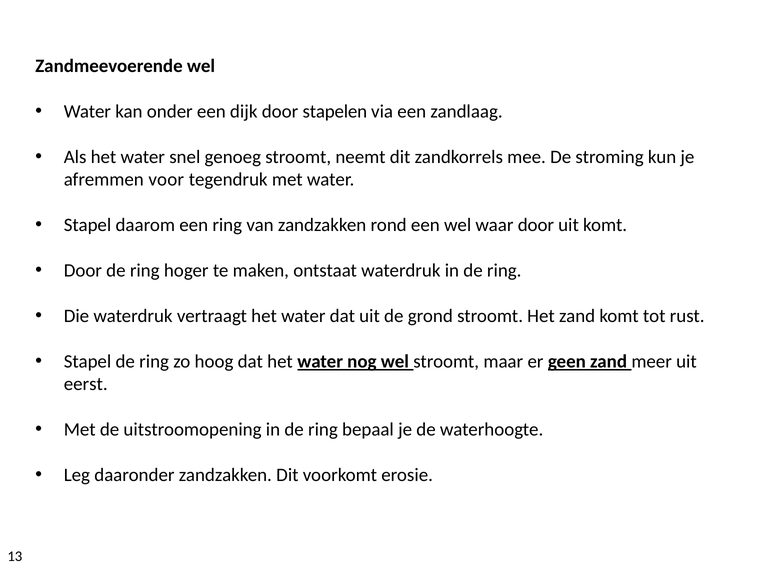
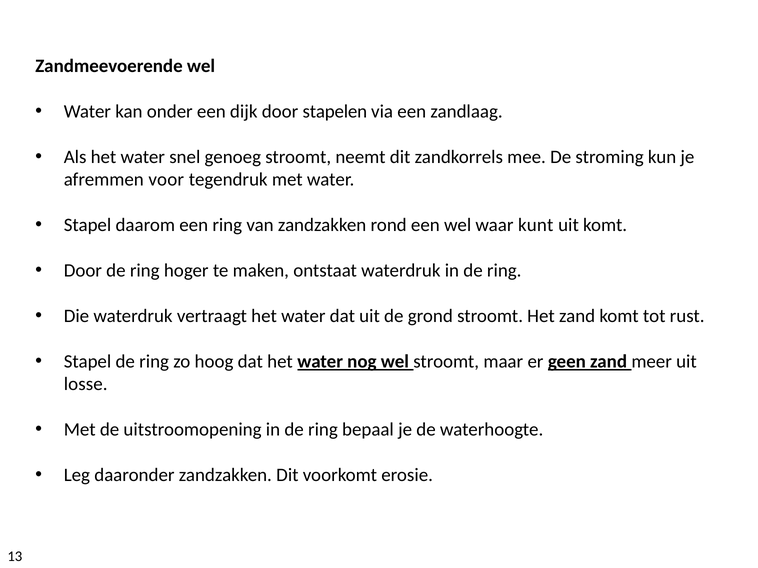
waar door: door -> kunt
eerst: eerst -> losse
